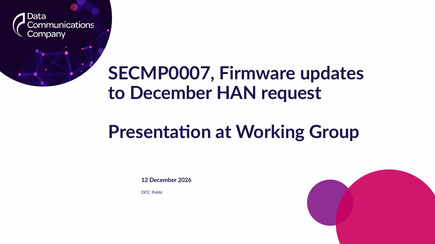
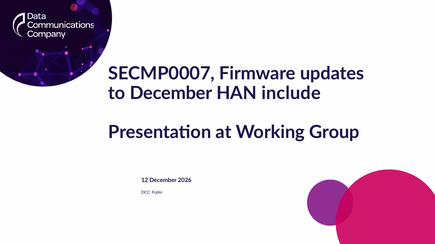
request: request -> include
